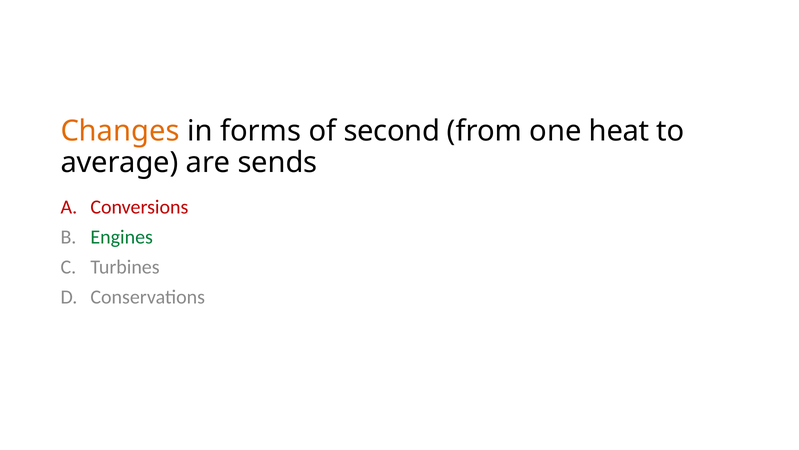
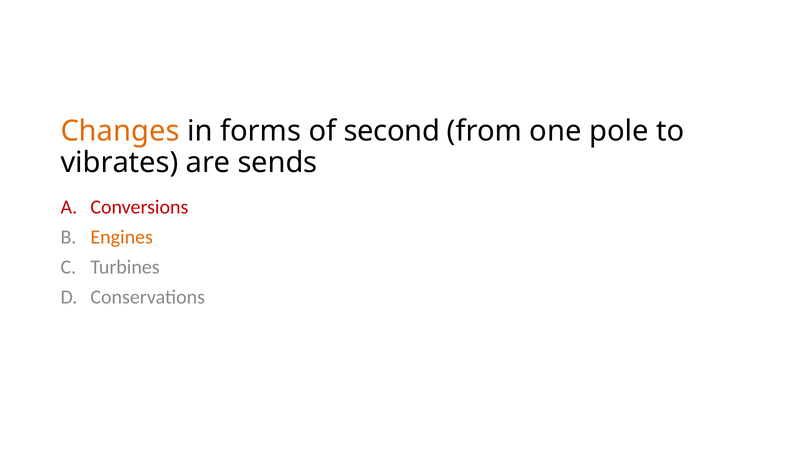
heat: heat -> pole
average: average -> vibrates
Engines colour: green -> orange
